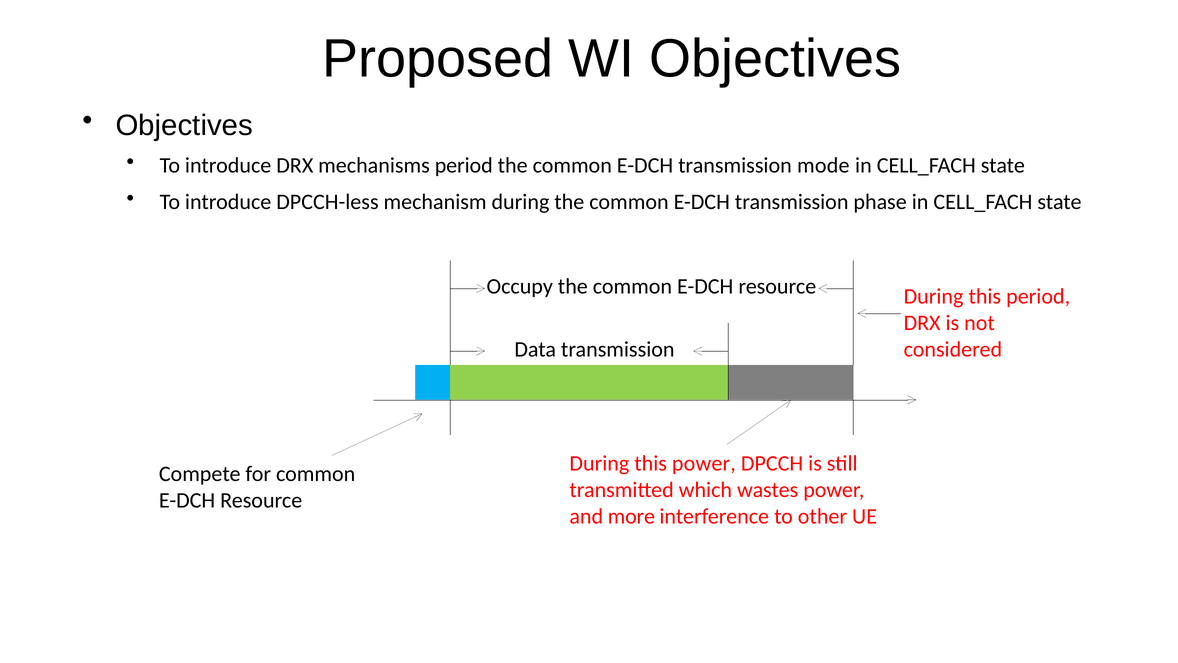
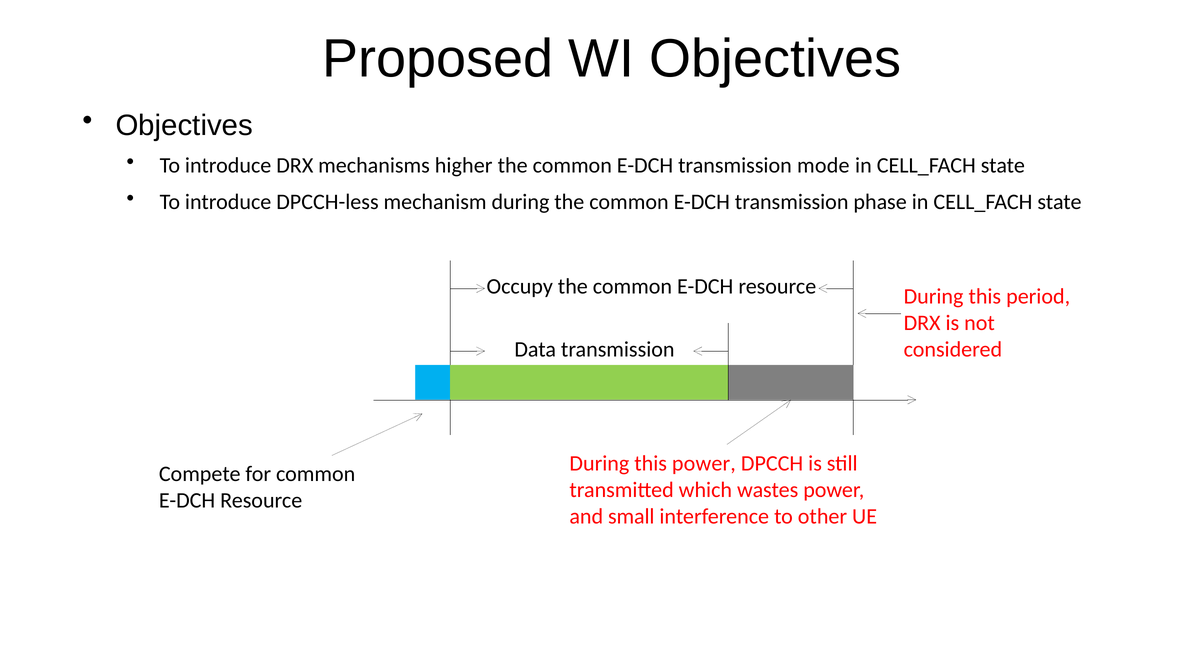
mechanisms period: period -> higher
more: more -> small
